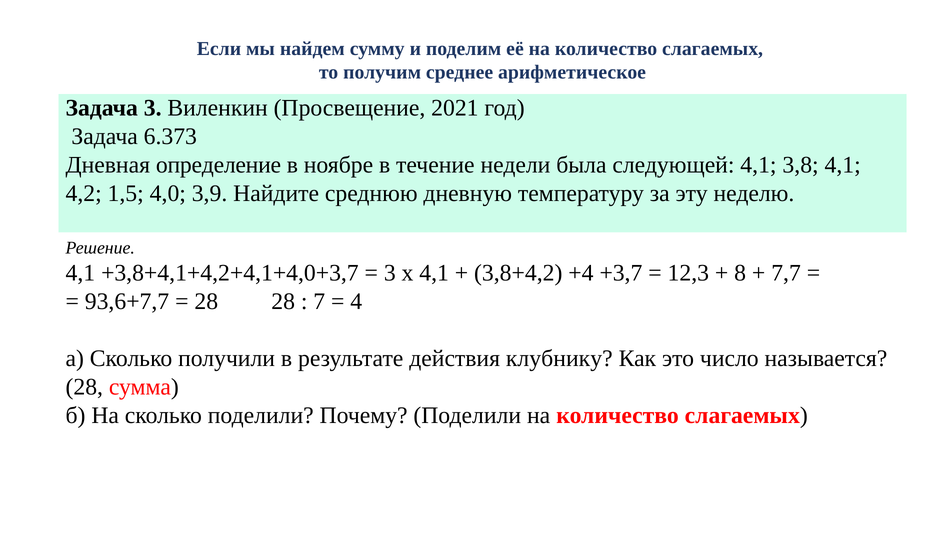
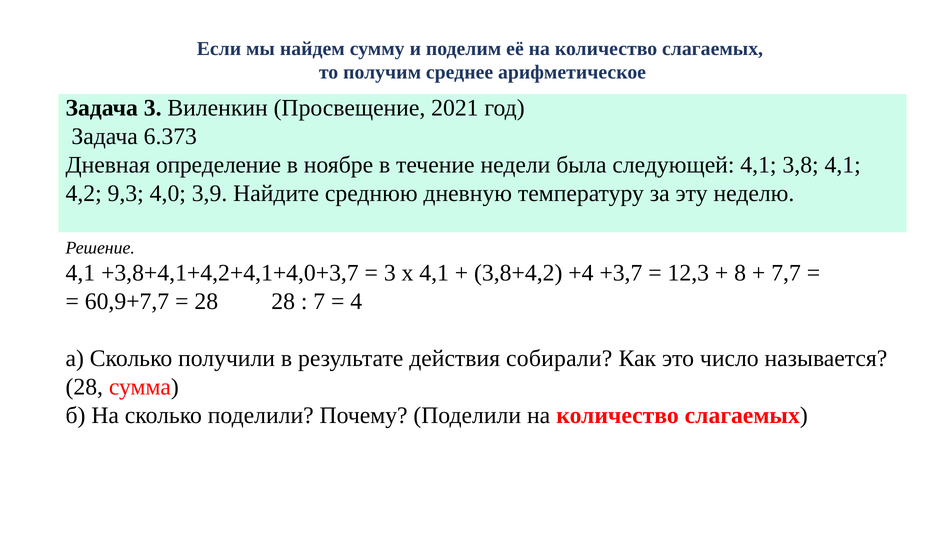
1,5: 1,5 -> 9,3
93,6+7,7: 93,6+7,7 -> 60,9+7,7
клубнику: клубнику -> собирали
